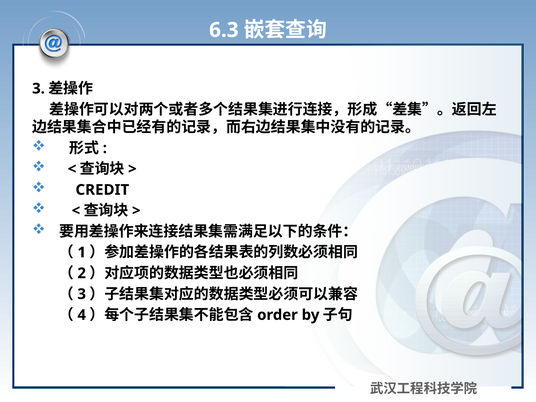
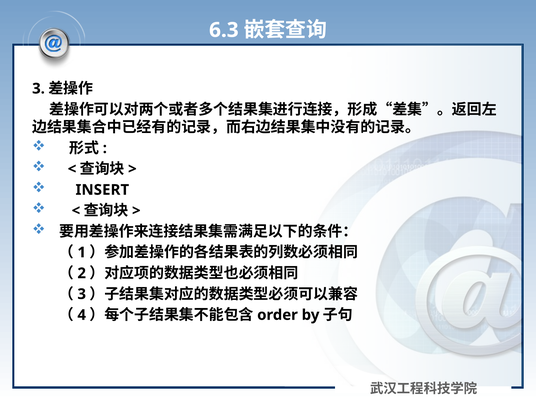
CREDIT: CREDIT -> INSERT
